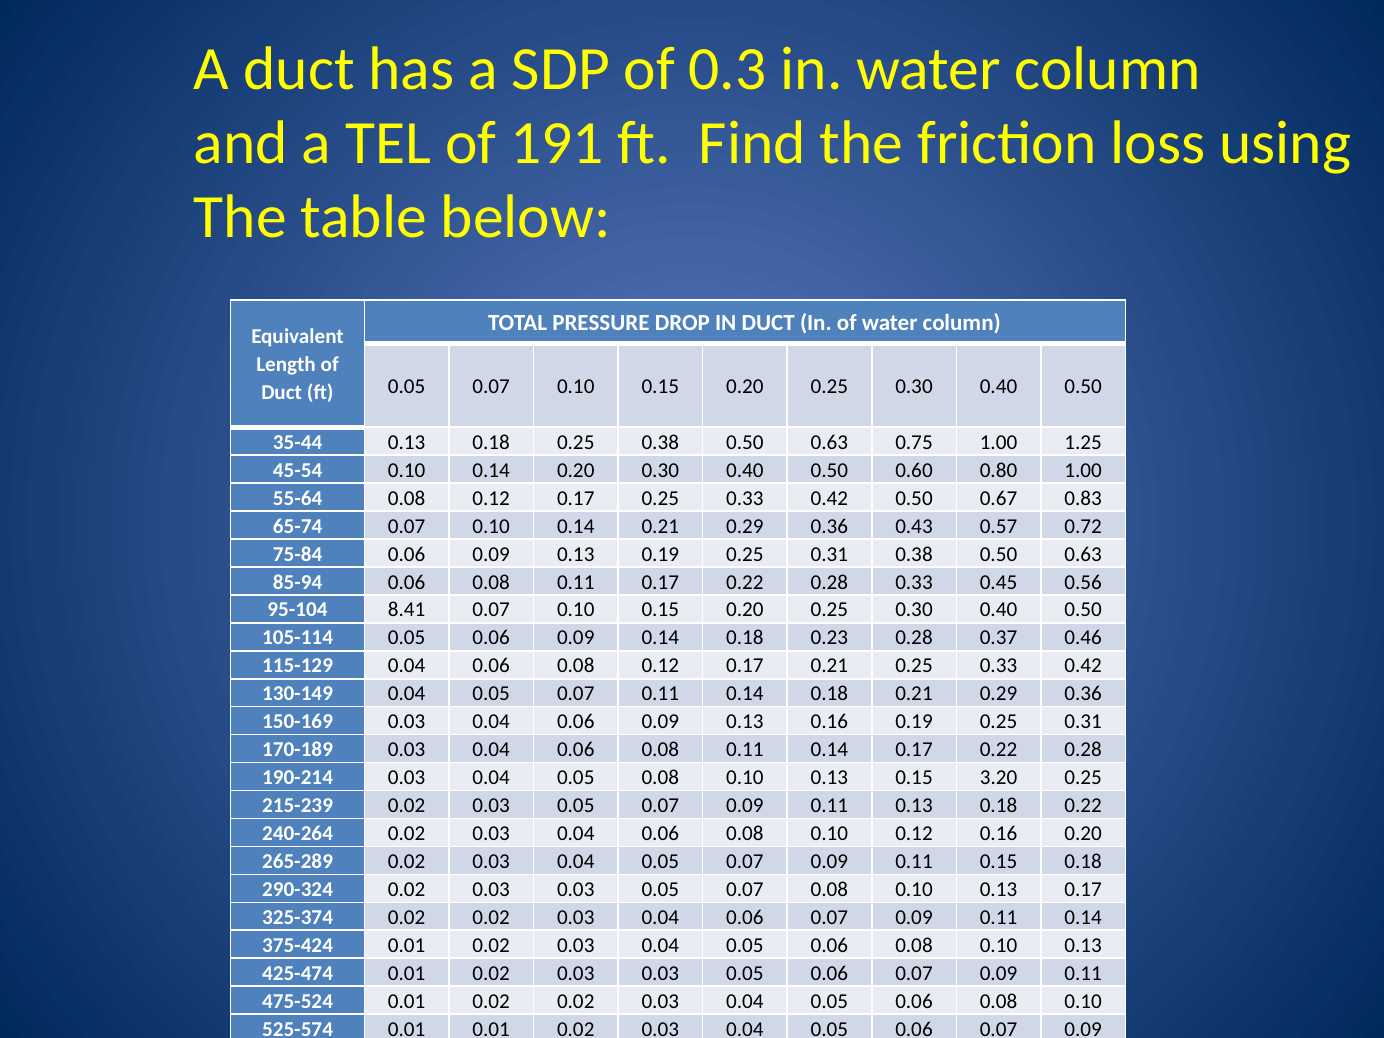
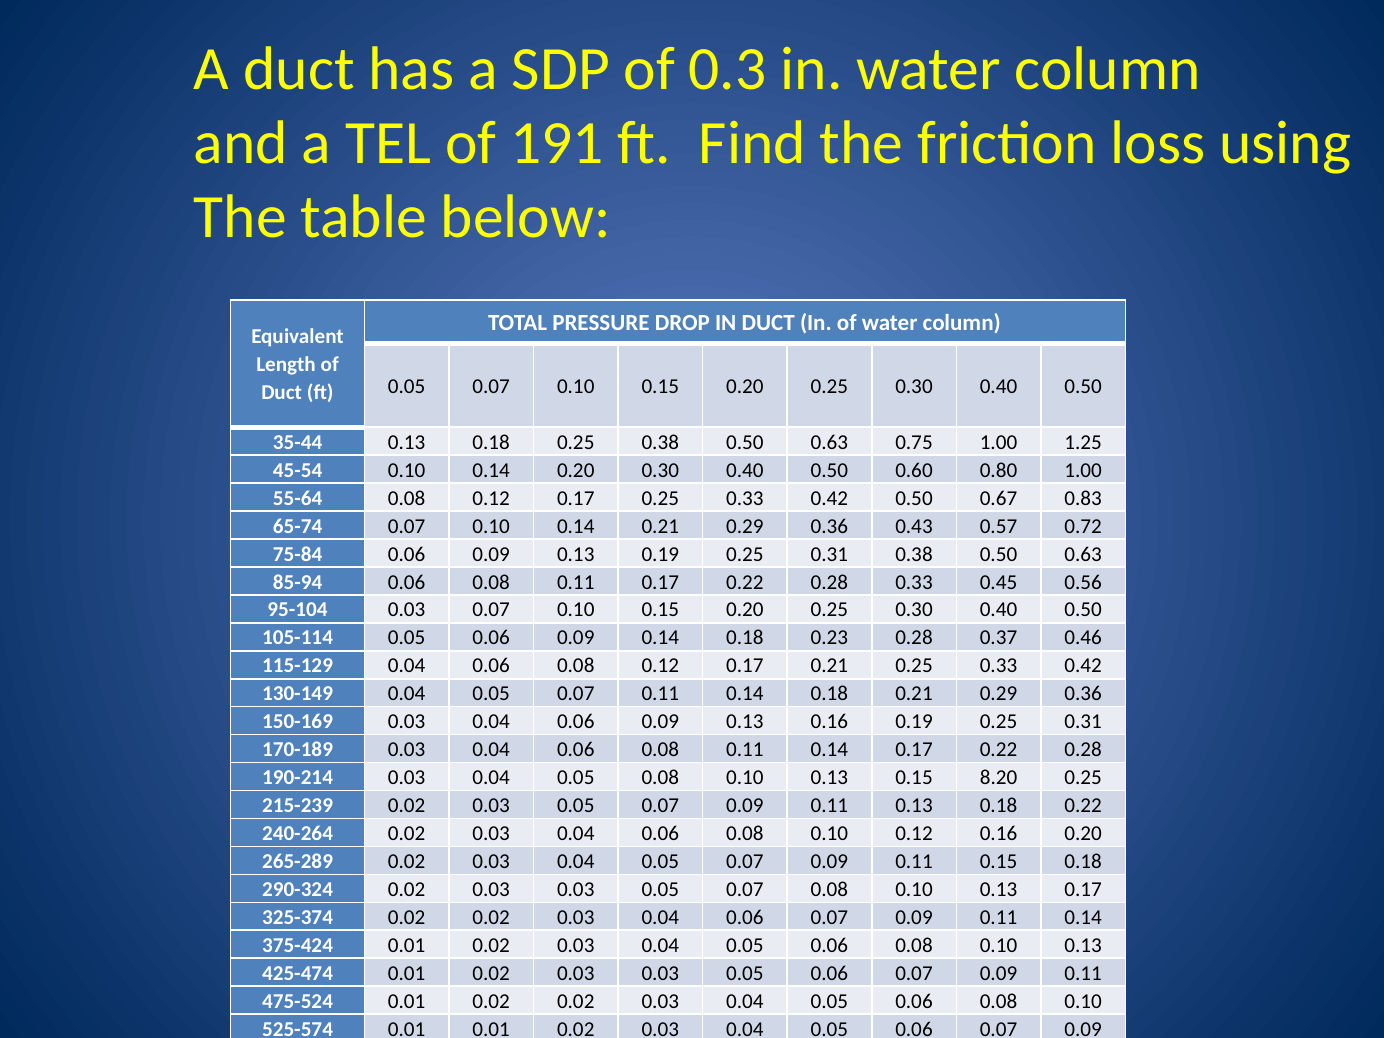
95-104 8.41: 8.41 -> 0.03
3.20: 3.20 -> 8.20
